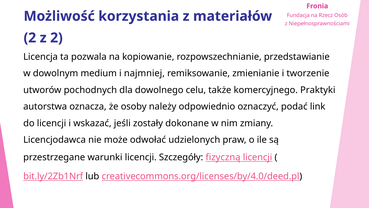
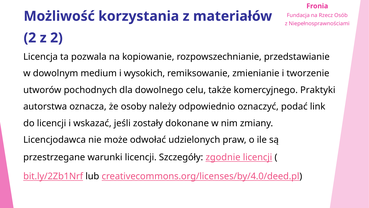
najmniej: najmniej -> wysokich
fizyczną: fizyczną -> zgodnie
